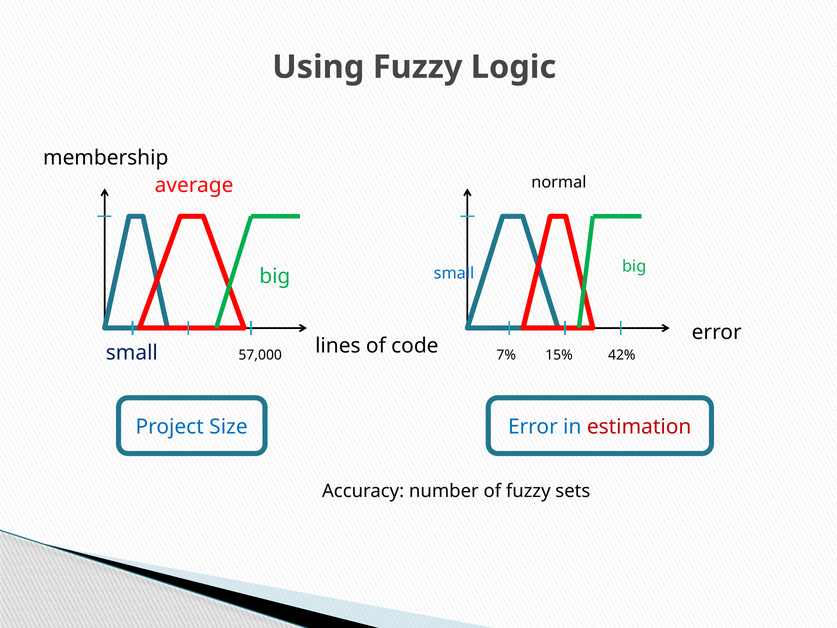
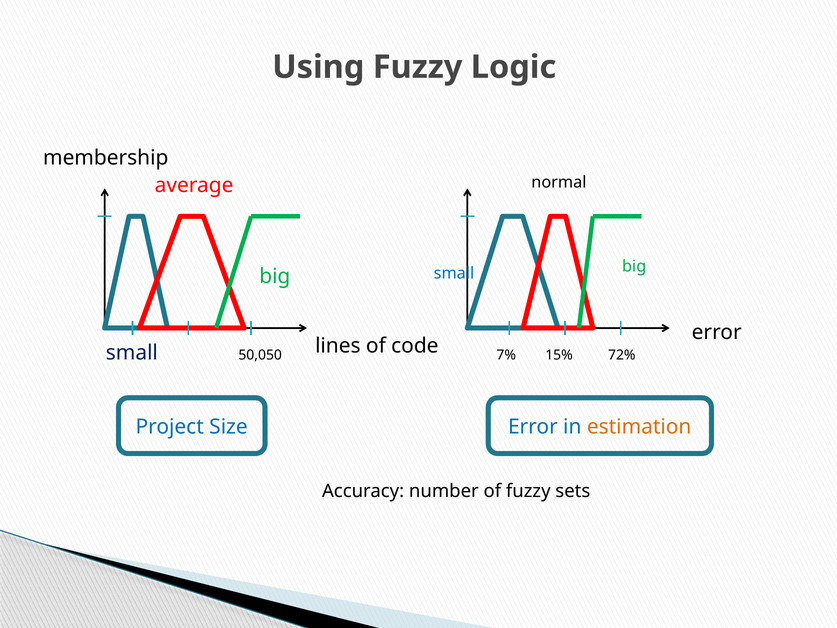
57,000: 57,000 -> 50,050
42%: 42% -> 72%
estimation colour: red -> orange
